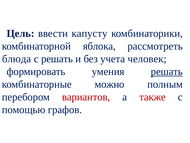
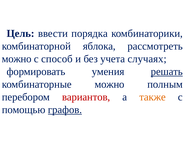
капусту: капусту -> порядка
блюда at (17, 59): блюда -> можно
с решать: решать -> способ
человек: человек -> случаях
также colour: red -> orange
графов underline: none -> present
